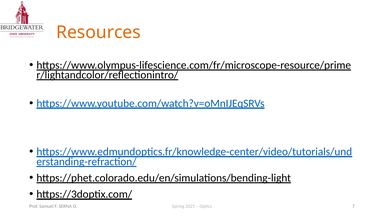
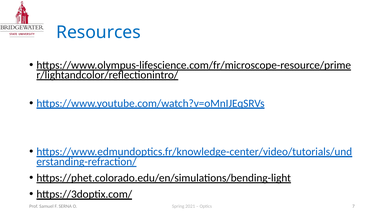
Resources colour: orange -> blue
